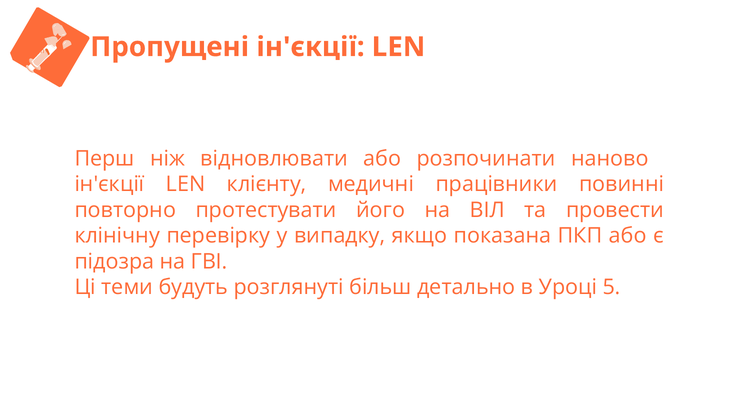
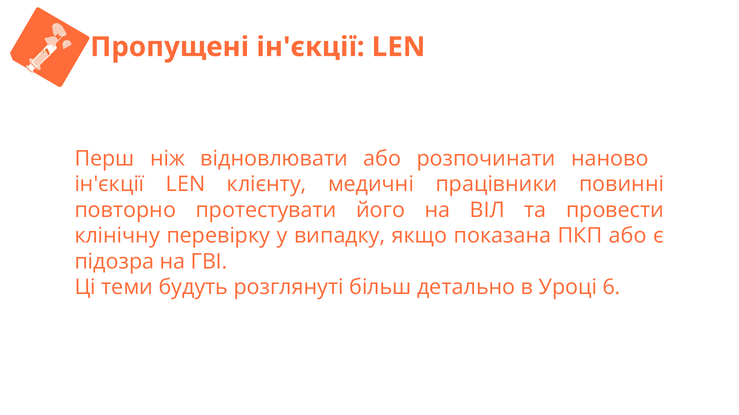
5: 5 -> 6
